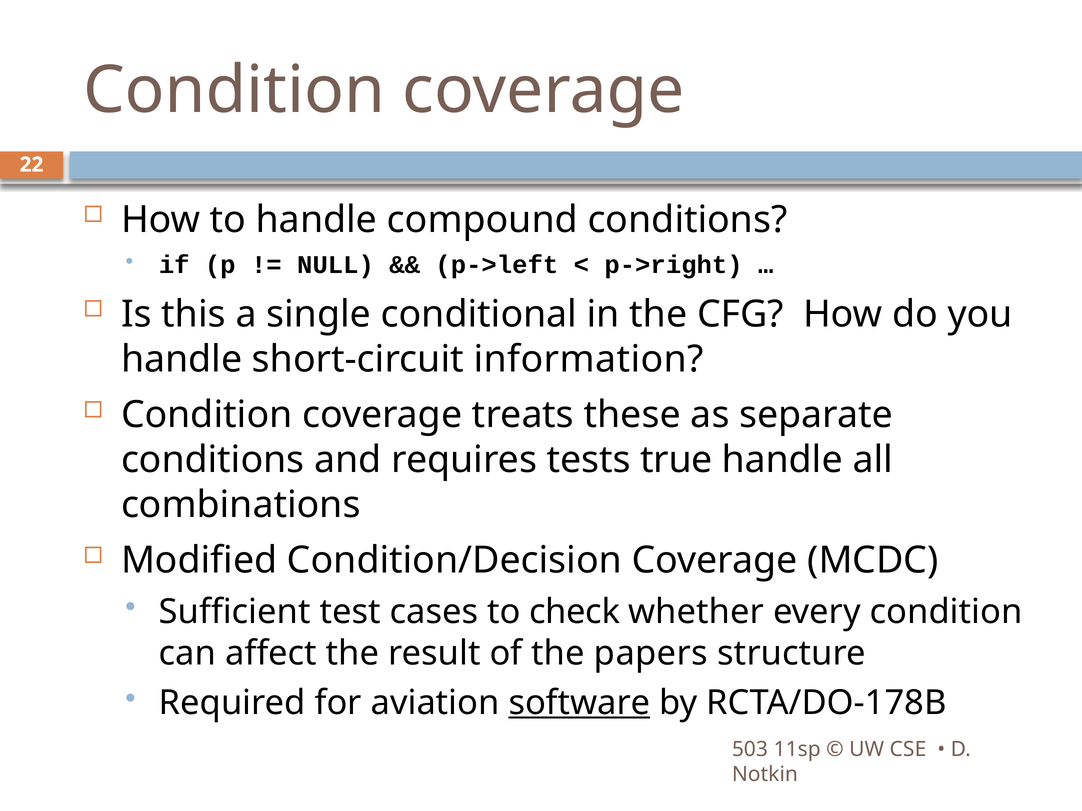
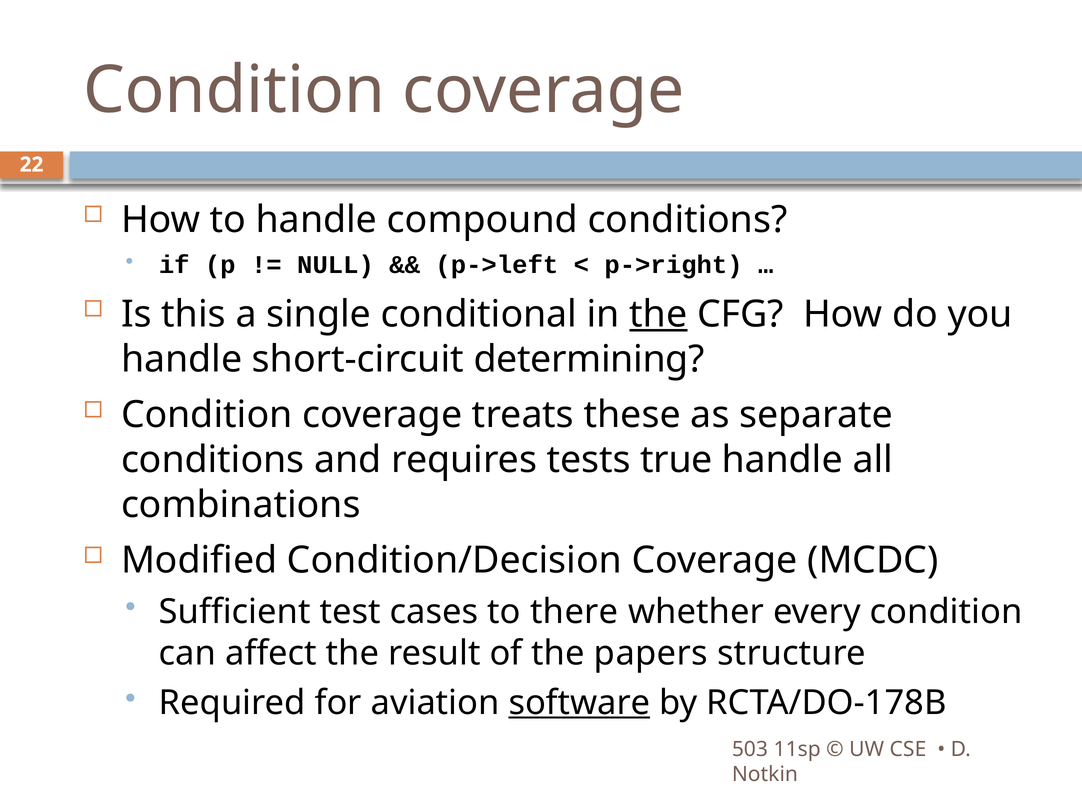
the at (658, 314) underline: none -> present
information: information -> determining
check: check -> there
